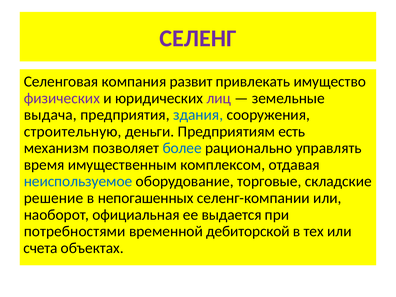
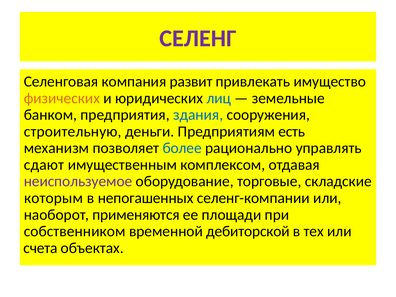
физических colour: purple -> orange
лиц colour: purple -> blue
выдача: выдача -> банком
время: время -> сдают
неиспользуемое colour: blue -> purple
решение: решение -> которым
официальная: официальная -> применяются
выдается: выдается -> площади
потребностями: потребностями -> собственником
